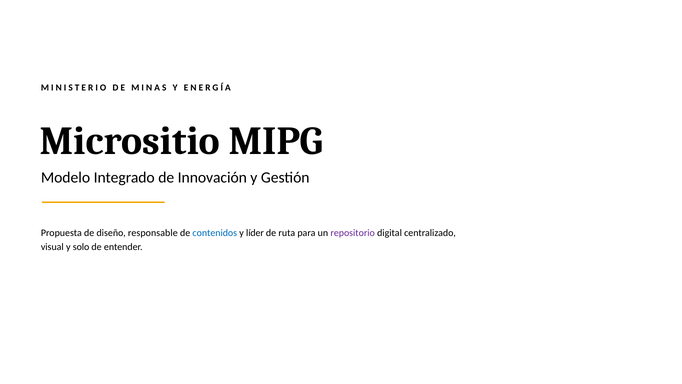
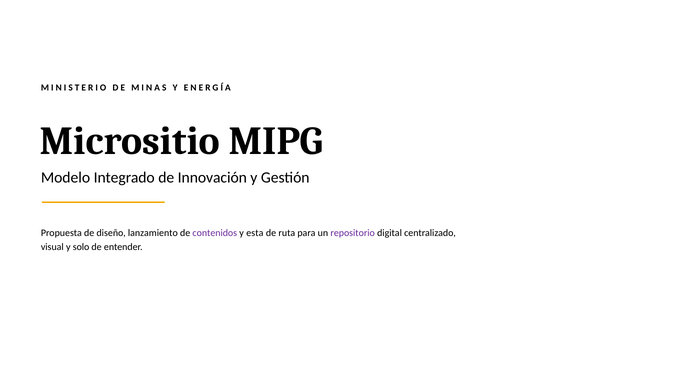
responsable: responsable -> lanzamiento
contenidos colour: blue -> purple
líder: líder -> esta
